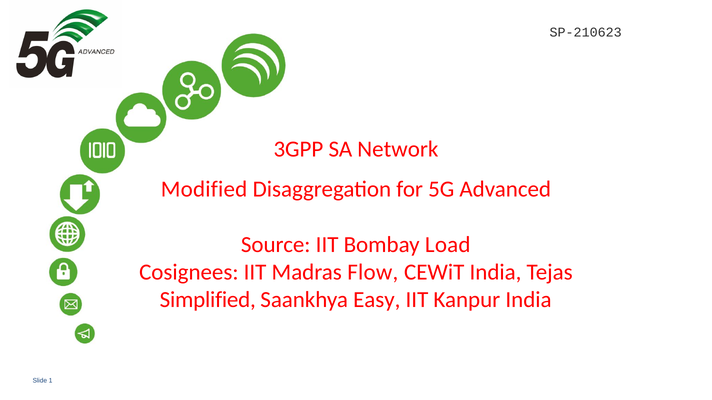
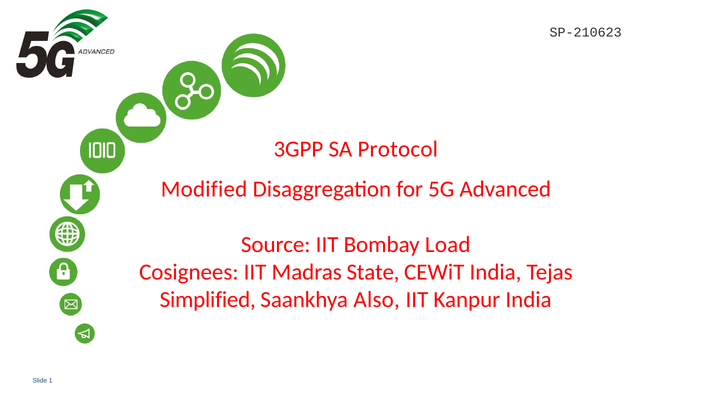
Network: Network -> Protocol
Flow: Flow -> State
Easy: Easy -> Also
